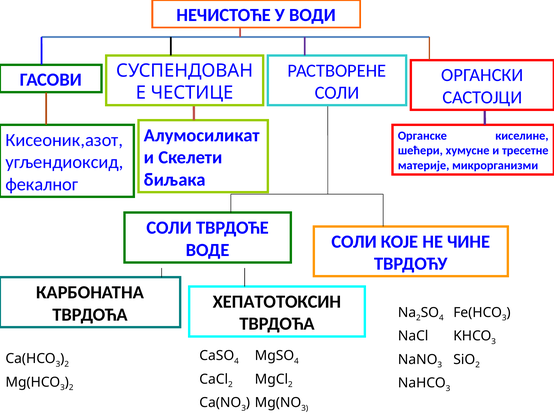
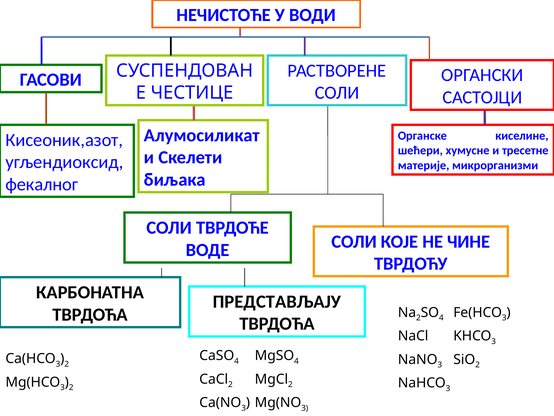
ХЕПАТОТОКСИН: ХЕПАТОТОКСИН -> ПРЕДСТАВЉАЈУ
